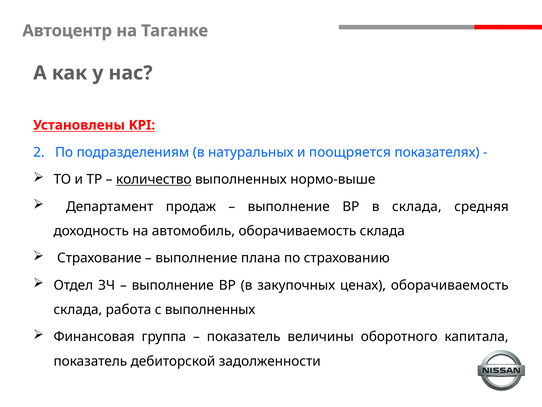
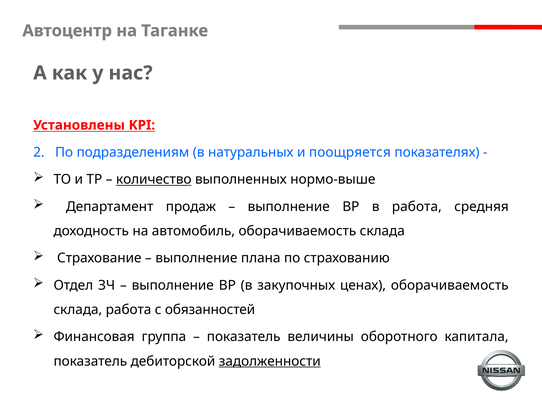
в склада: склада -> работа
с выполненных: выполненных -> обязанностей
задолженности underline: none -> present
